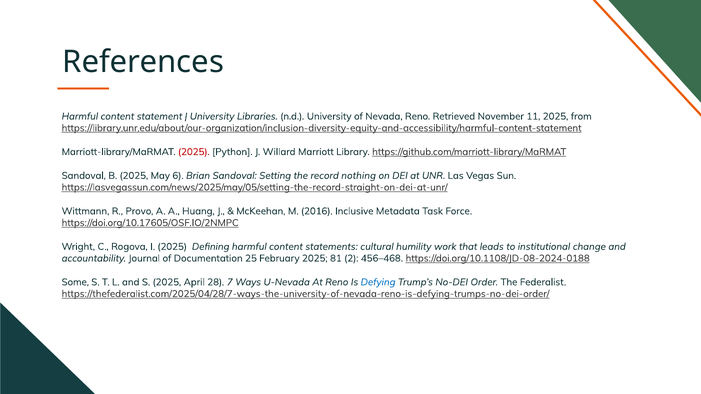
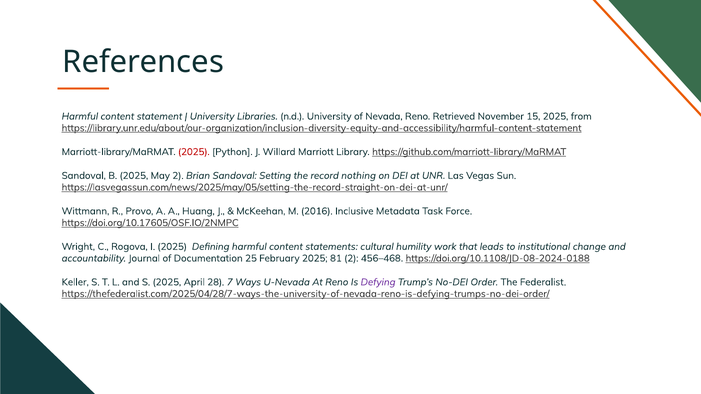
11: 11 -> 15
May 6: 6 -> 2
Some: Some -> Keller
Defying colour: blue -> purple
